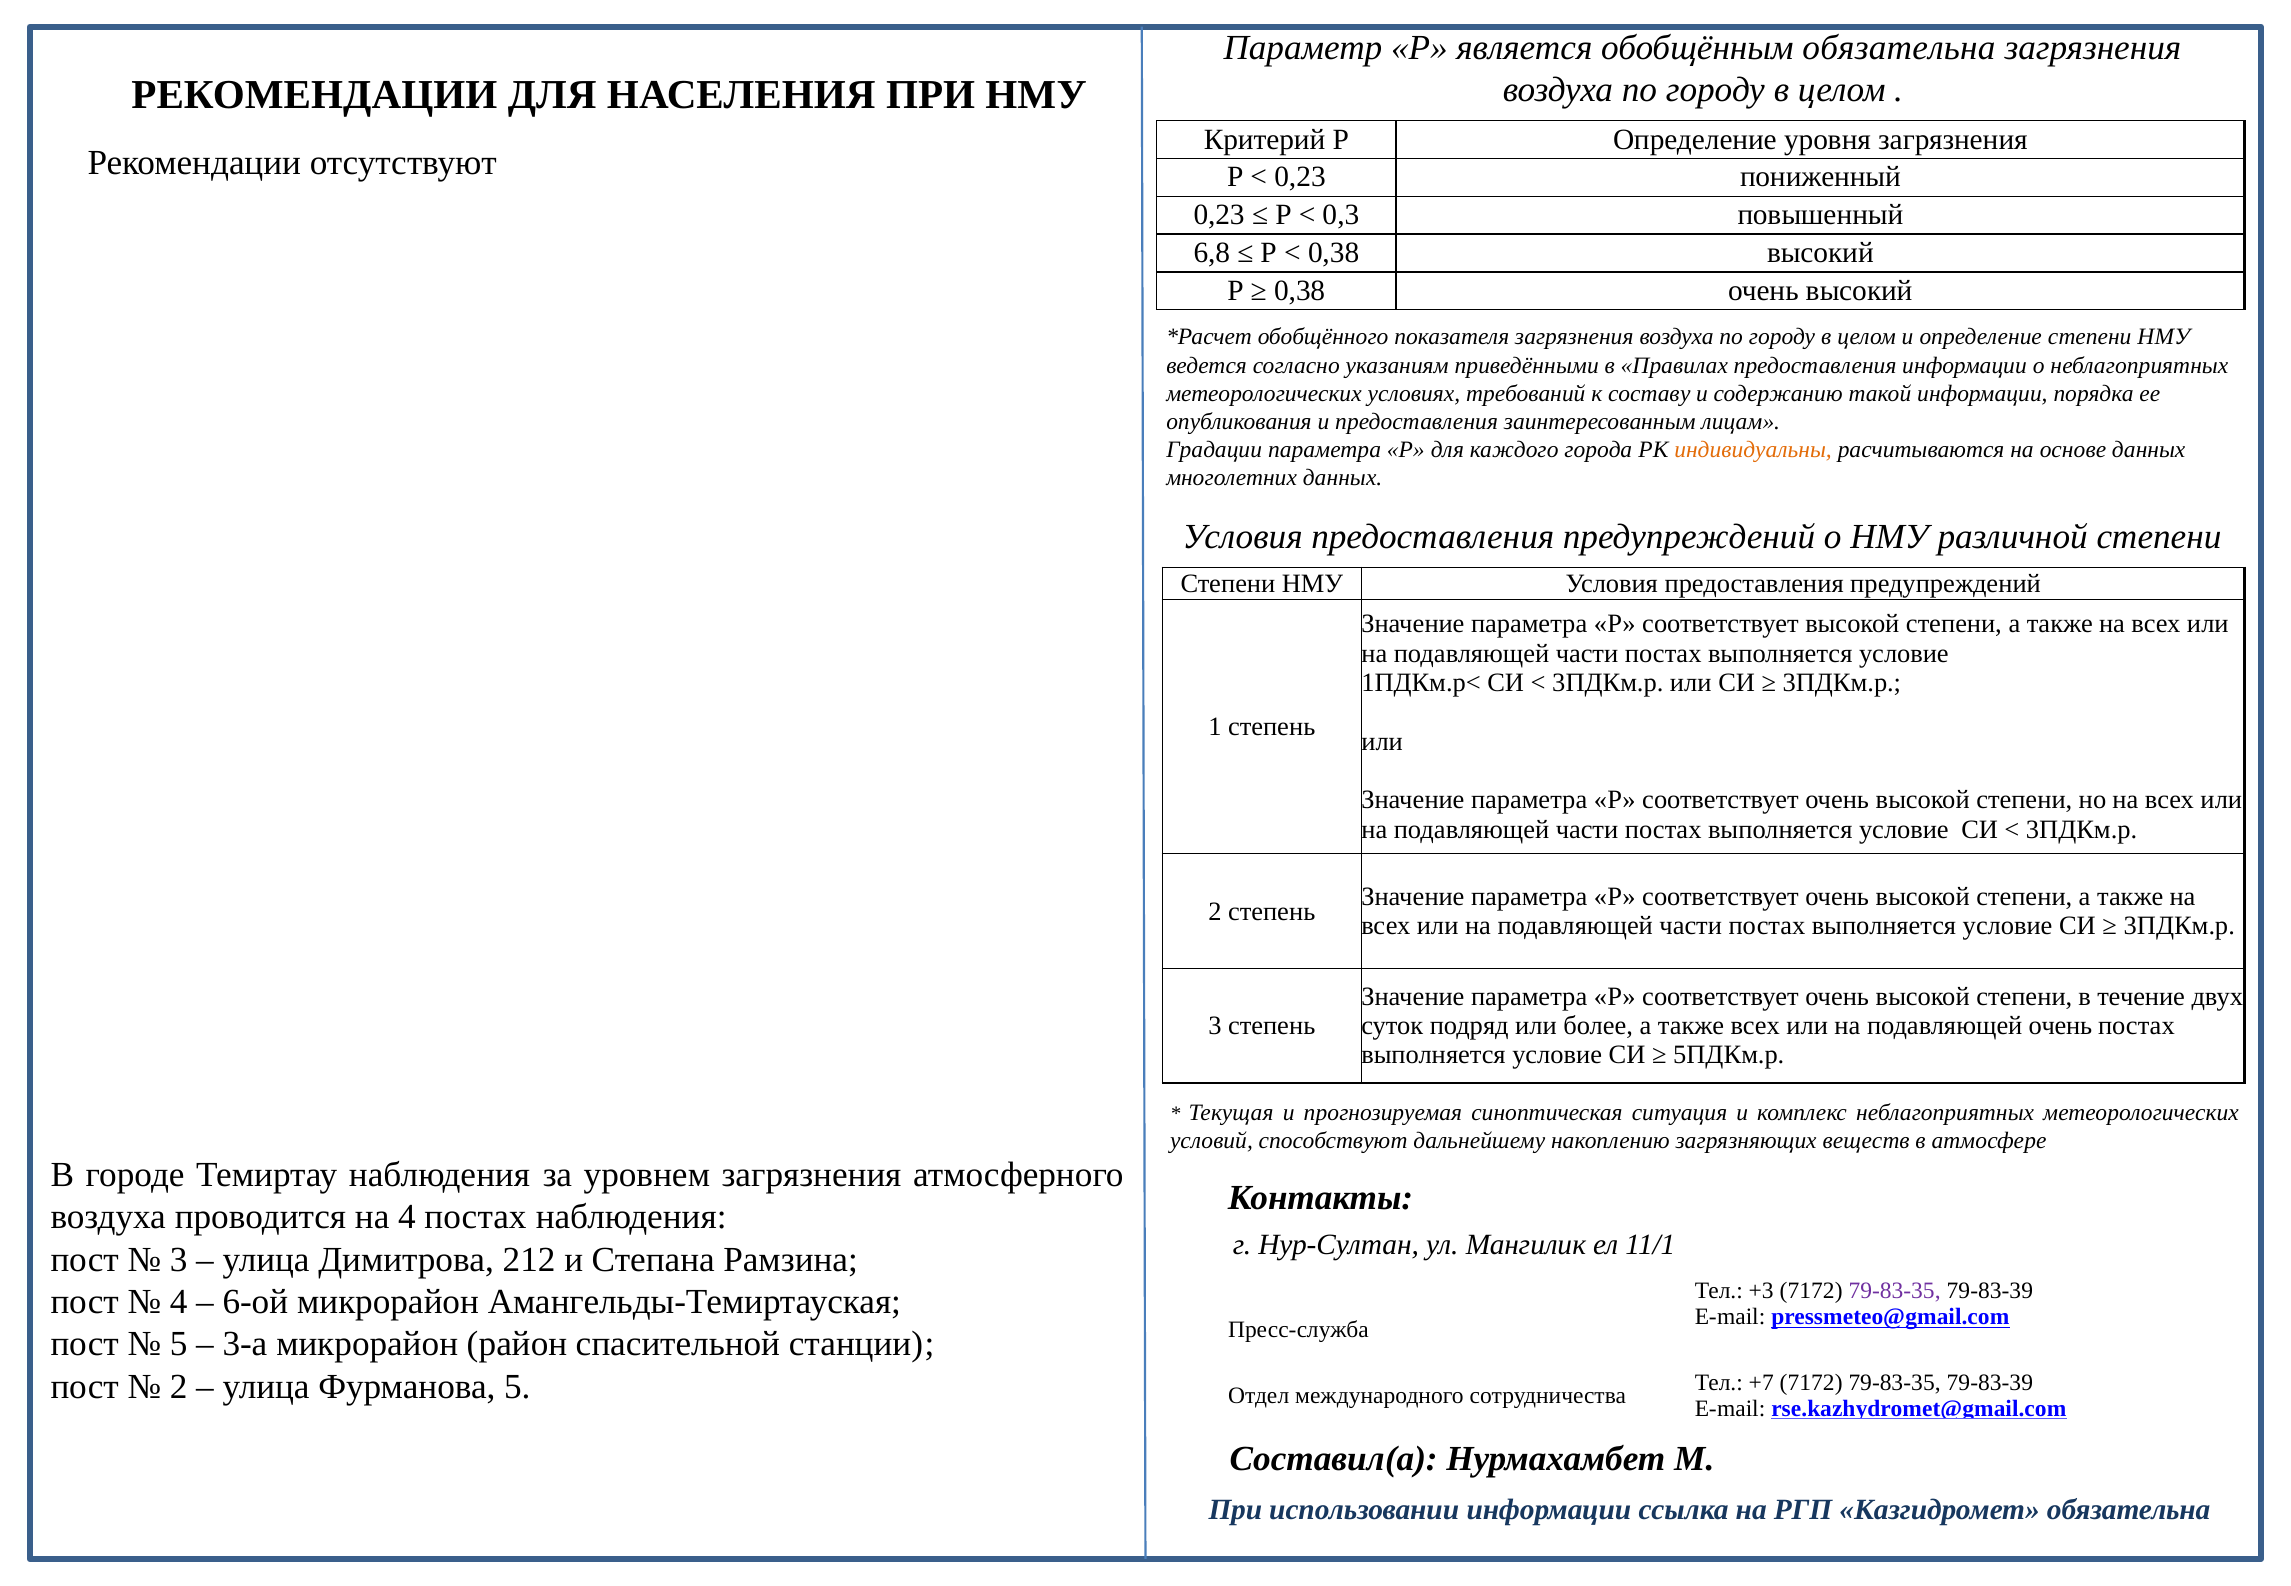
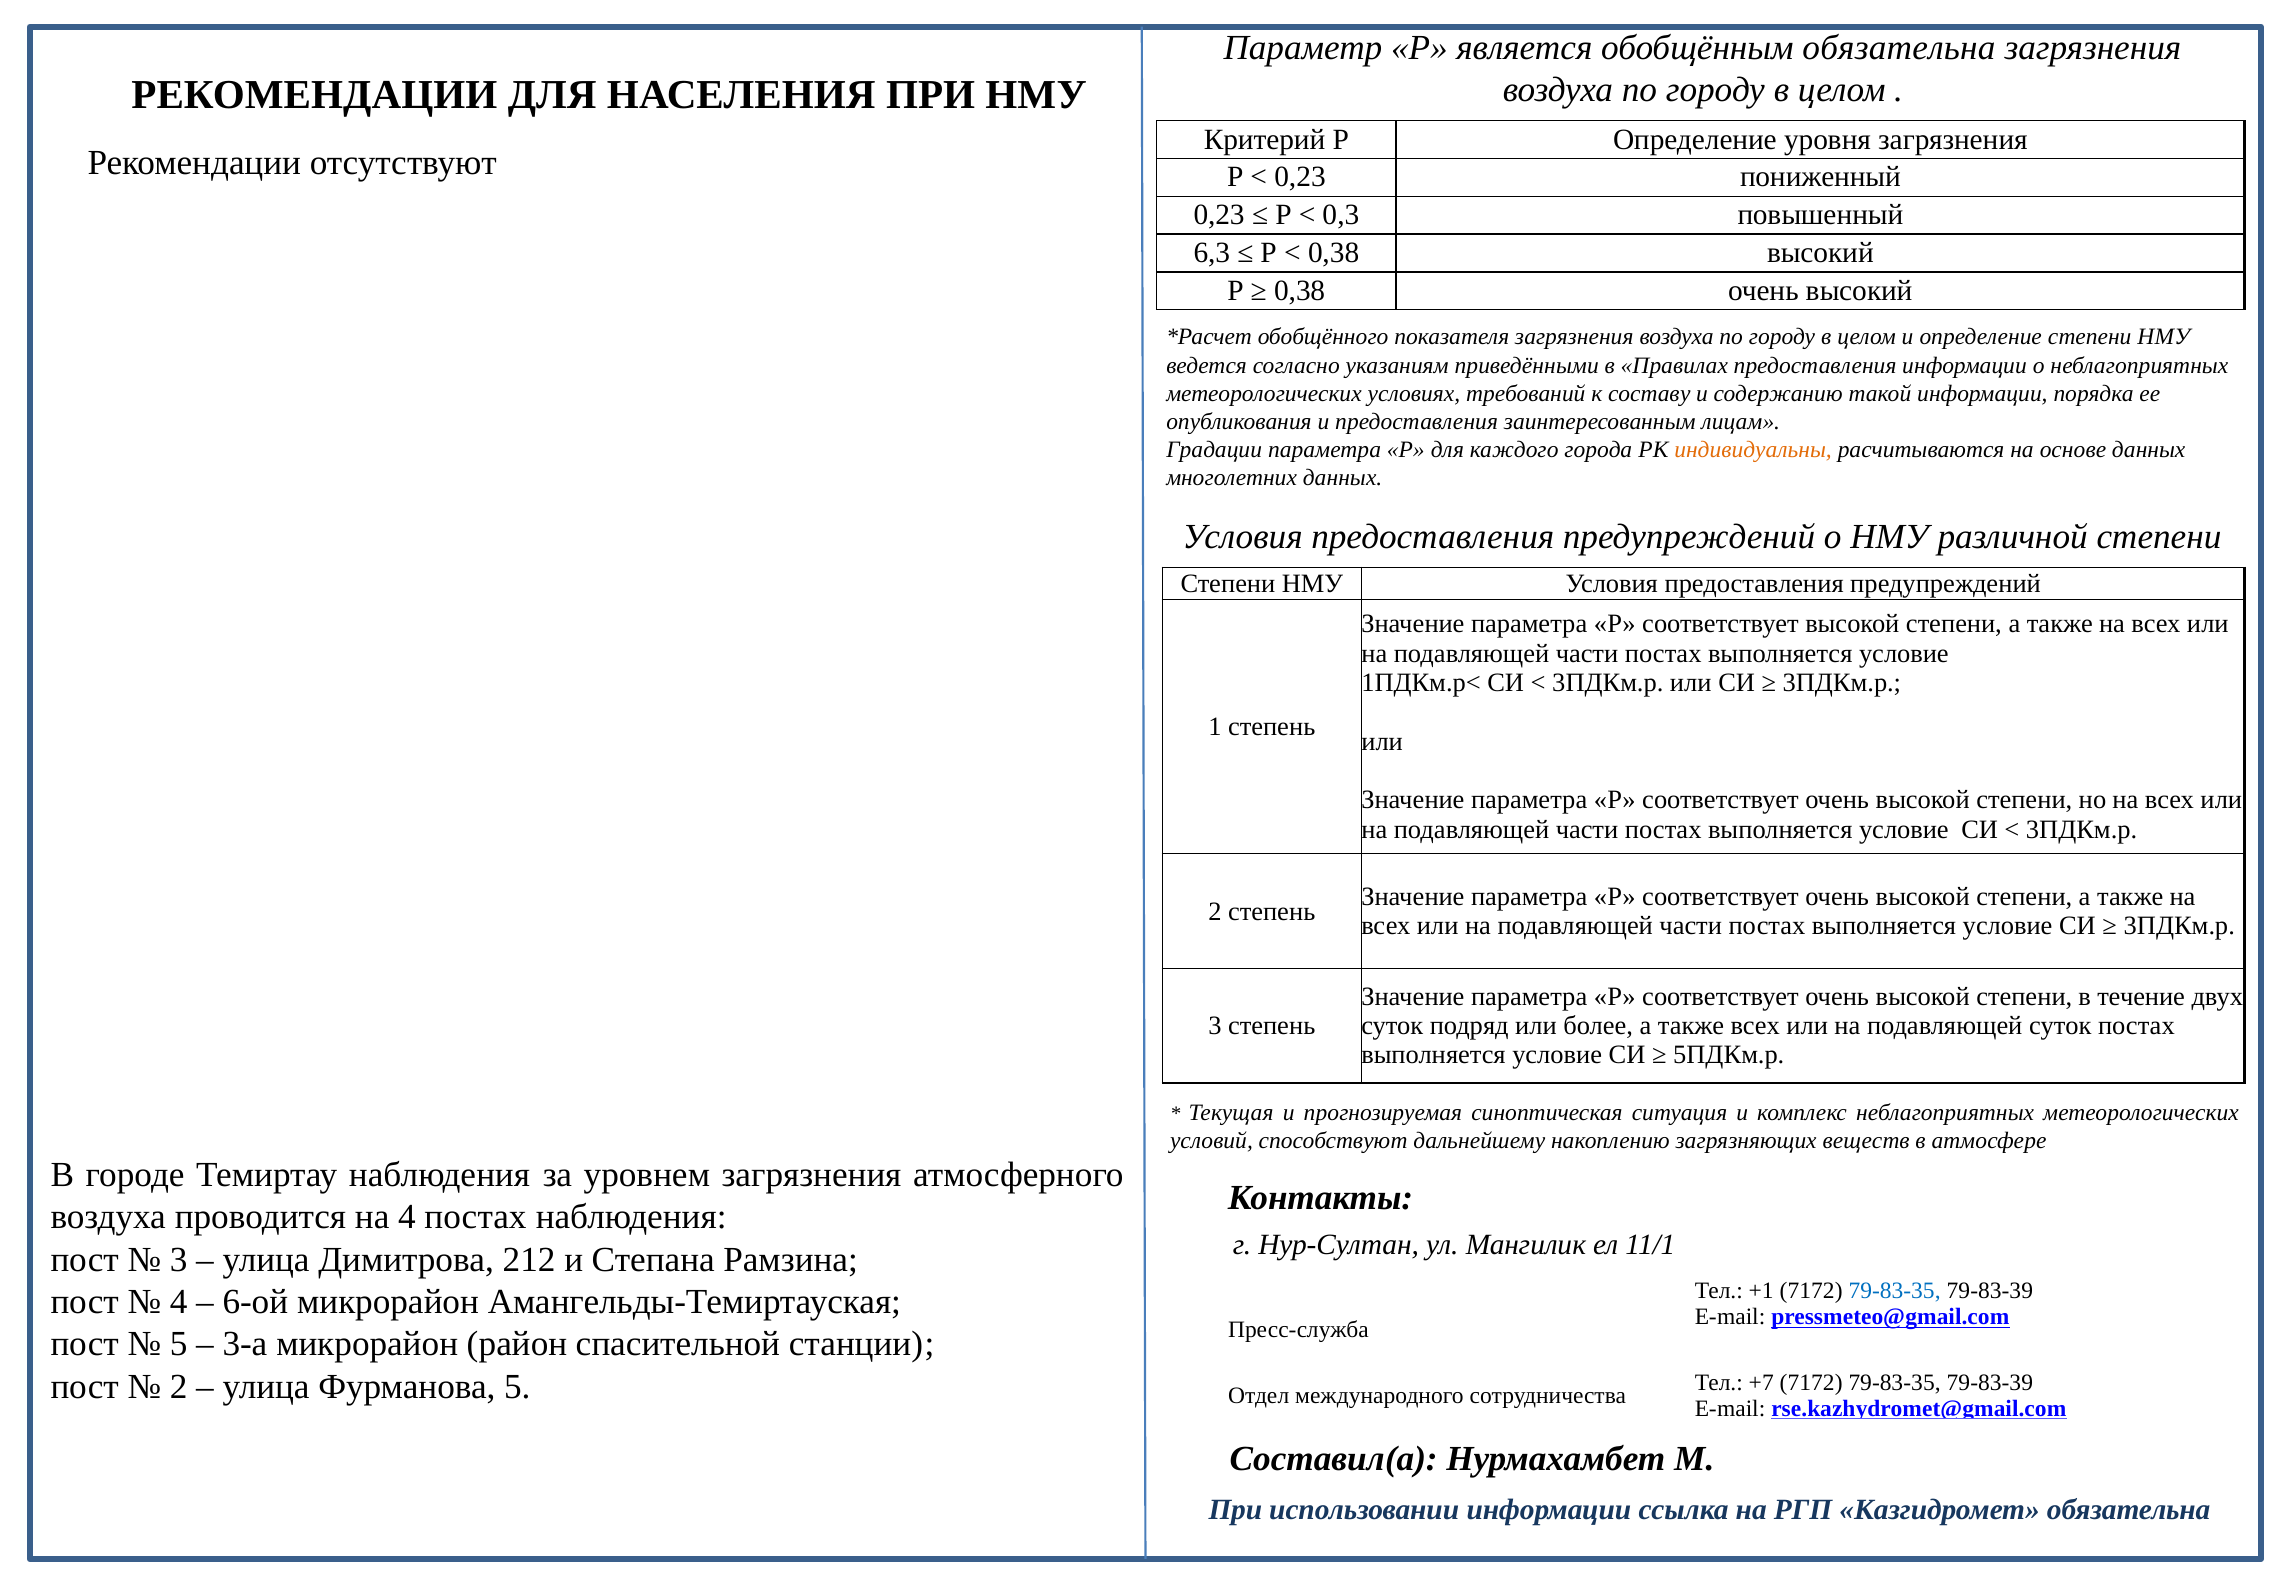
6,8: 6,8 -> 6,3
подавляющей очень: очень -> суток
+3: +3 -> +1
79-83-35 at (1895, 1291) colour: purple -> blue
